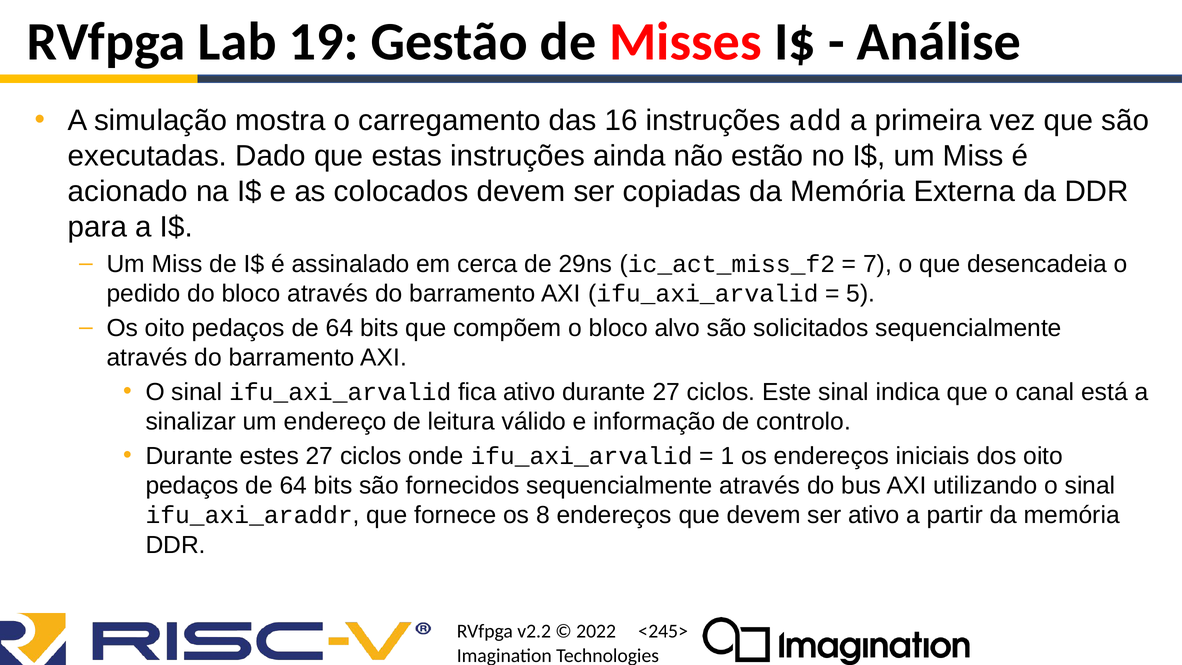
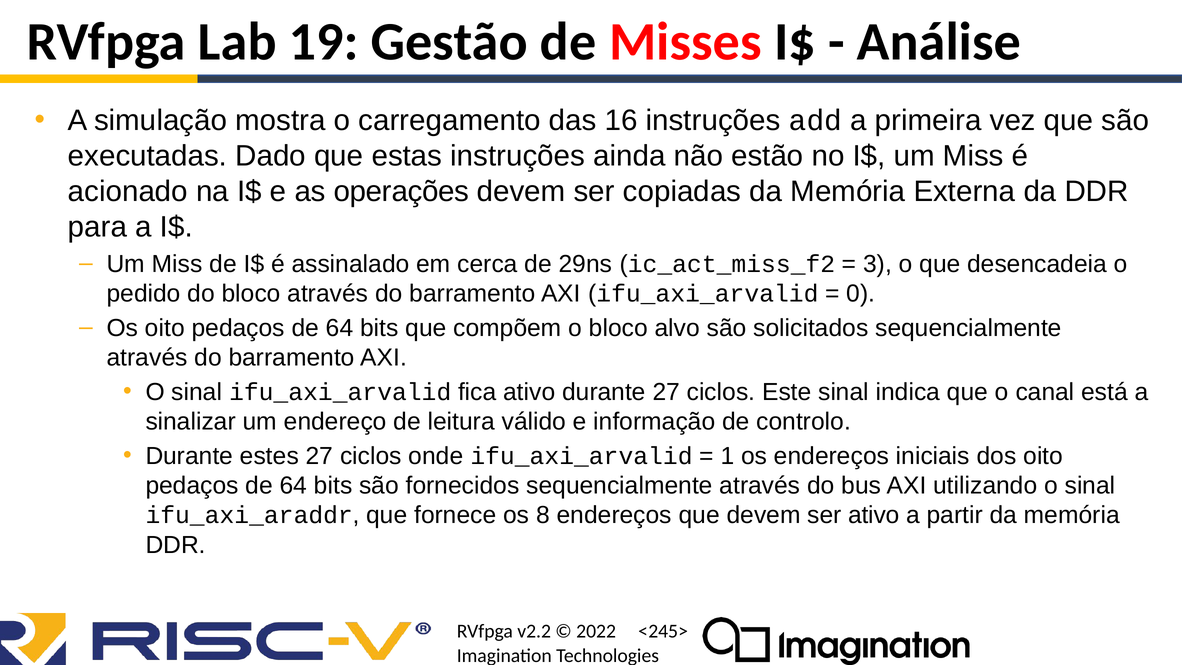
colocados: colocados -> operações
7: 7 -> 3
5: 5 -> 0
